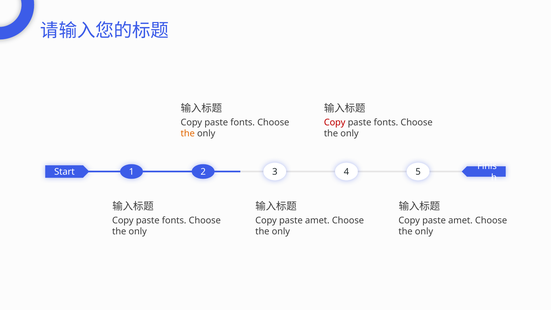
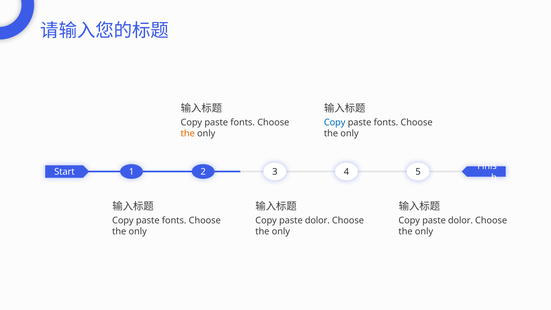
Copy at (335, 122) colour: red -> blue
amet at (317, 220): amet -> dolor
amet at (460, 220): amet -> dolor
